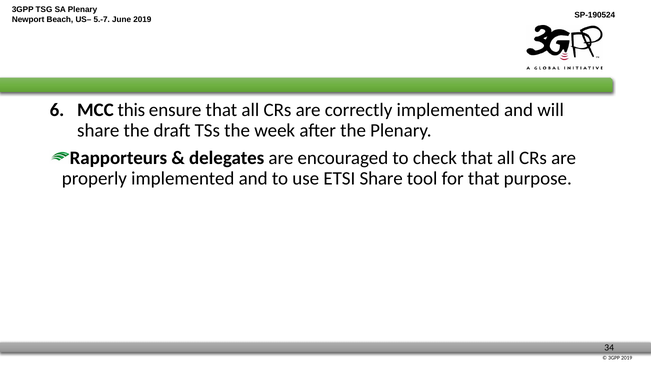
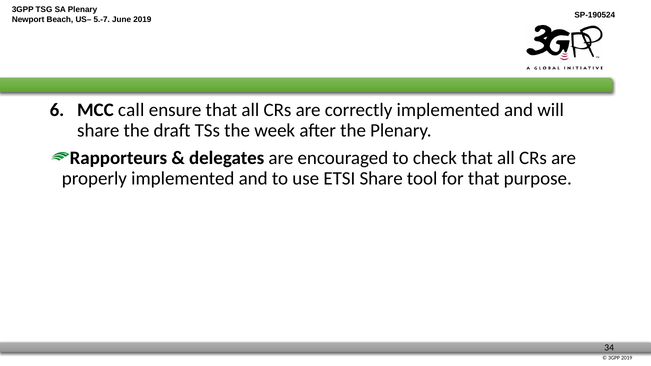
this: this -> call
